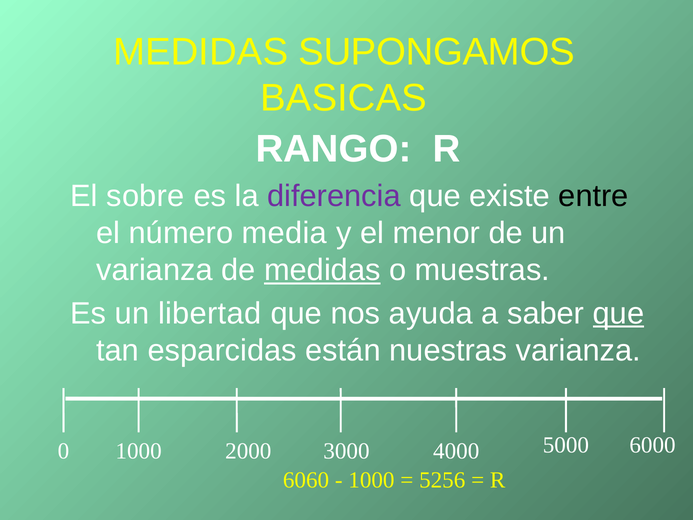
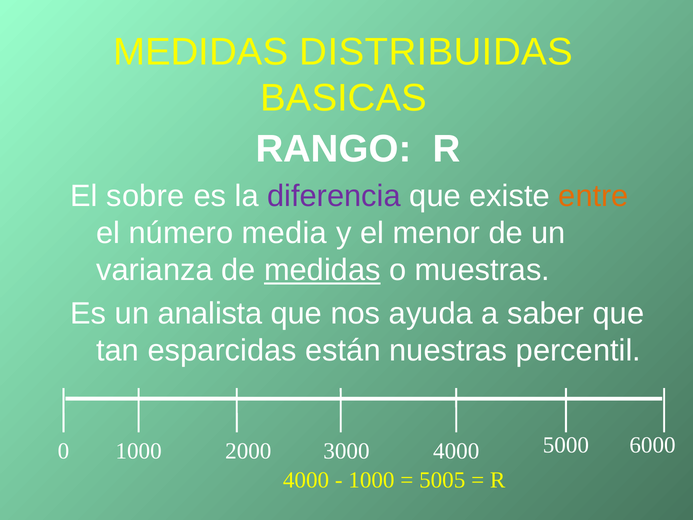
SUPONGAMOS: SUPONGAMOS -> DISTRIBUIDAS
entre colour: black -> orange
libertad: libertad -> analista
que at (618, 313) underline: present -> none
nuestras varianza: varianza -> percentil
6060 at (306, 480): 6060 -> 4000
5256: 5256 -> 5005
